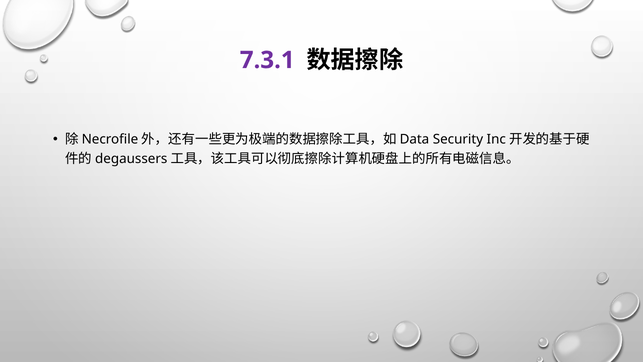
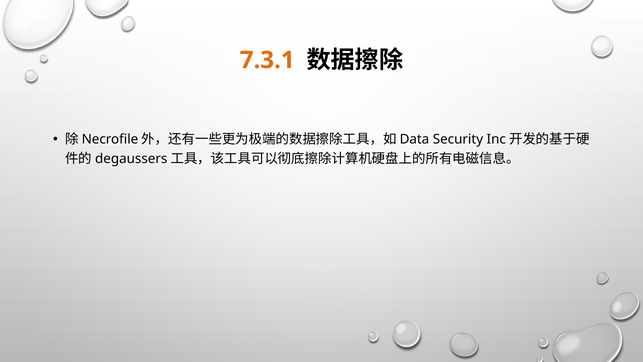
7.3.1 colour: purple -> orange
